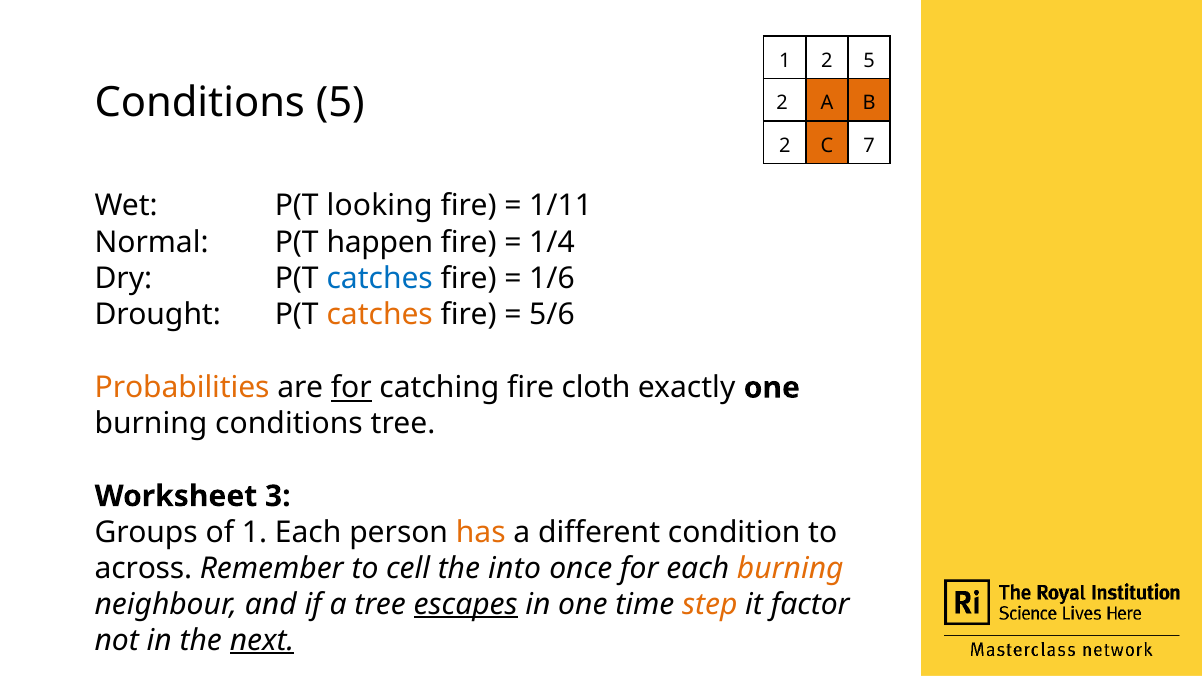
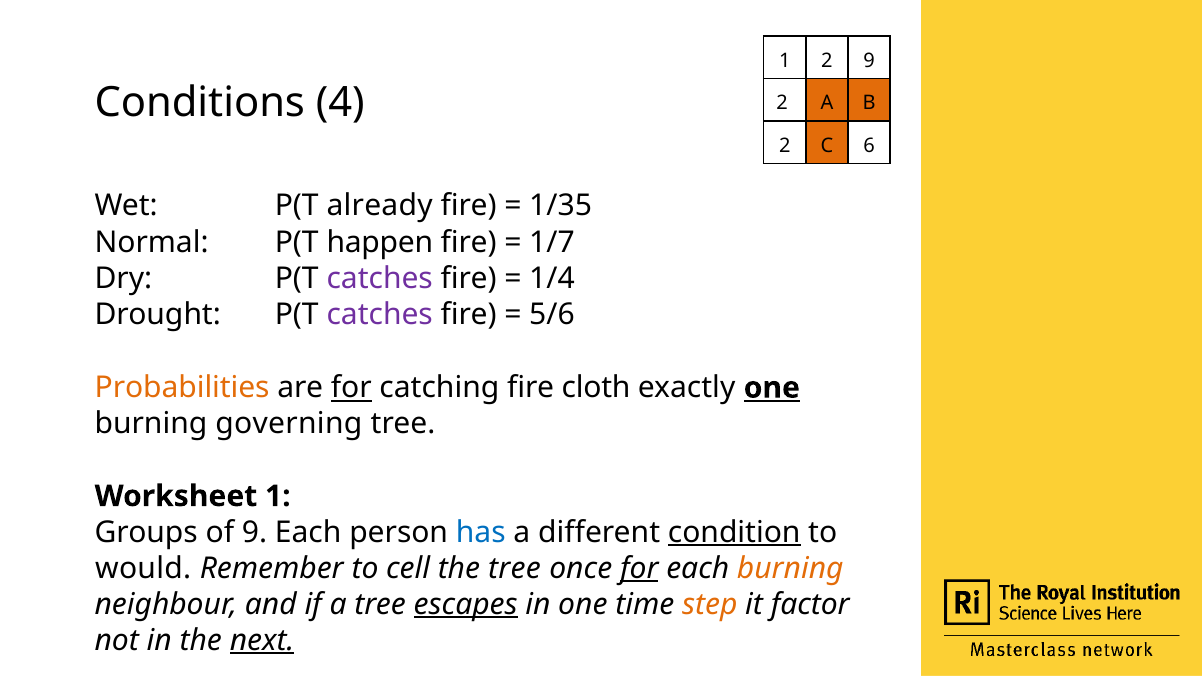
2 5: 5 -> 9
Conditions 5: 5 -> 4
7: 7 -> 6
looking: looking -> already
1/11: 1/11 -> 1/35
1/4: 1/4 -> 1/7
catches at (380, 279) colour: blue -> purple
1/6: 1/6 -> 1/4
catches at (380, 315) colour: orange -> purple
one at (772, 388) underline: none -> present
burning conditions: conditions -> governing
Worksheet 3: 3 -> 1
of 1: 1 -> 9
has colour: orange -> blue
condition underline: none -> present
across: across -> would
the into: into -> tree
for at (639, 568) underline: none -> present
